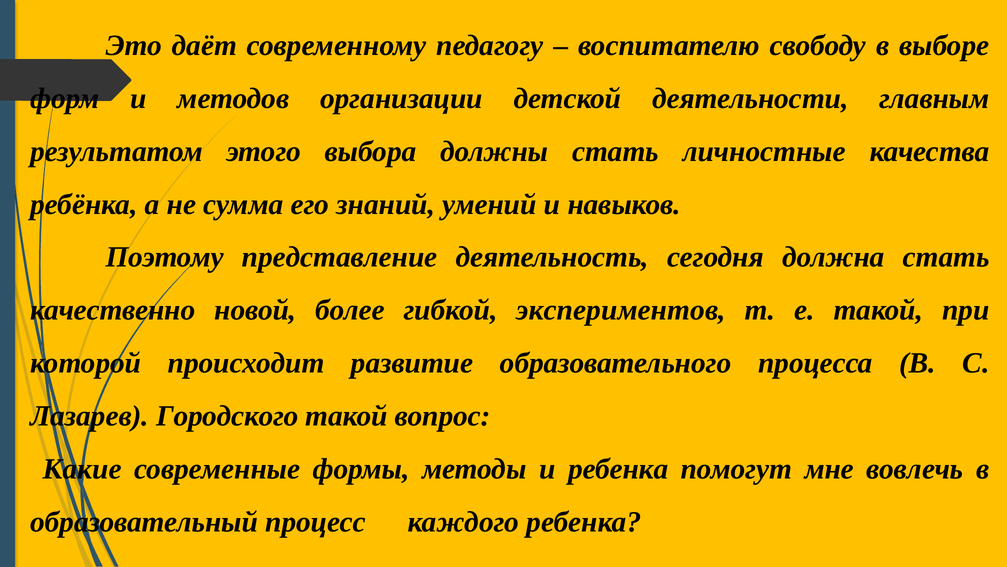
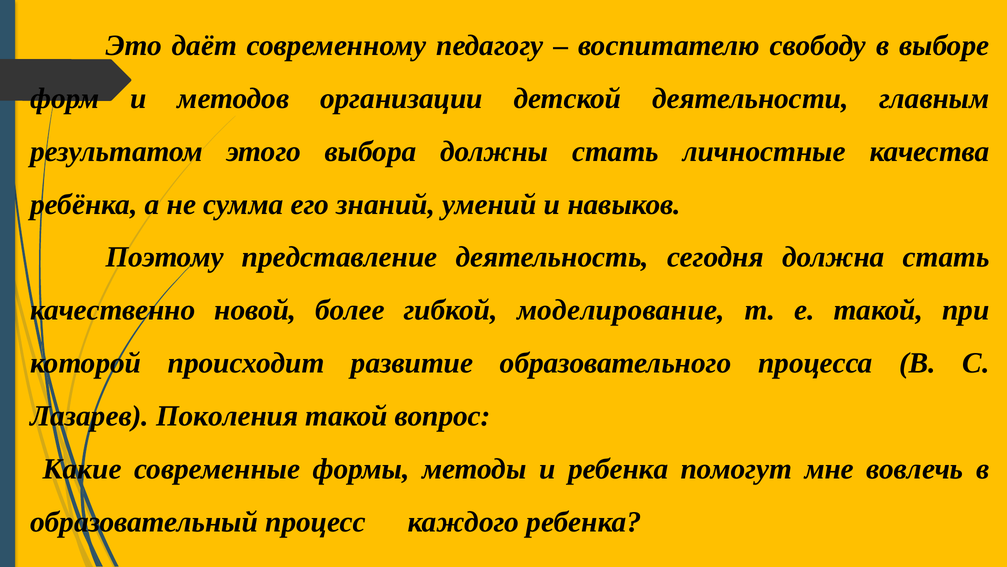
экспериментов: экспериментов -> моделирование
Городского: Городского -> Поколения
